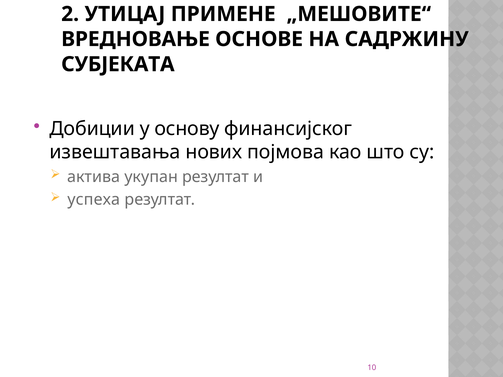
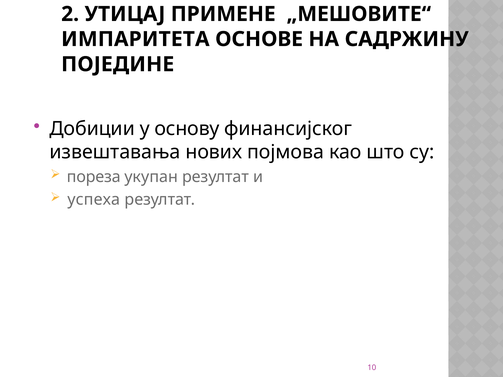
ВРЕДНОВАЊЕ: ВРЕДНОВАЊЕ -> ИМПАРИТЕТА
СУБЈЕКАТА: СУБЈЕКАТА -> ПОЈЕДИНЕ
актива: актива -> пореза
